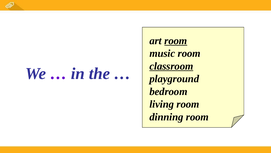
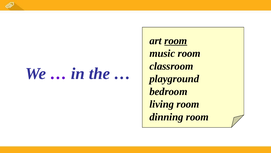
classroom underline: present -> none
